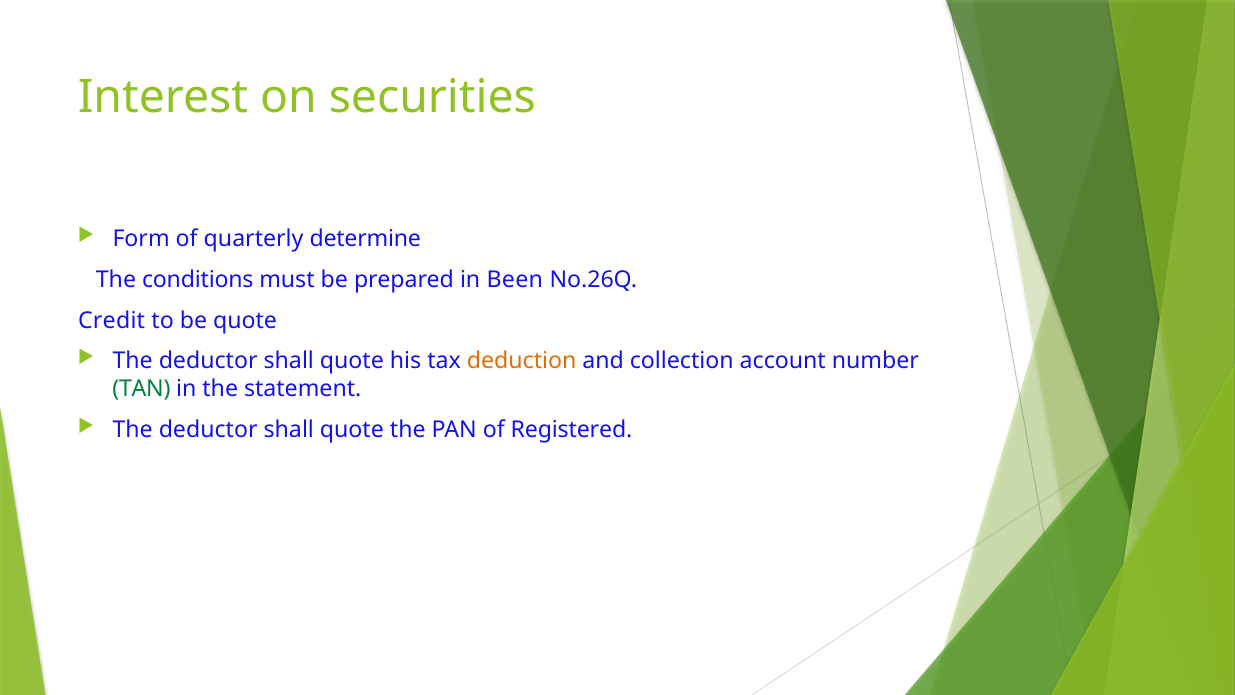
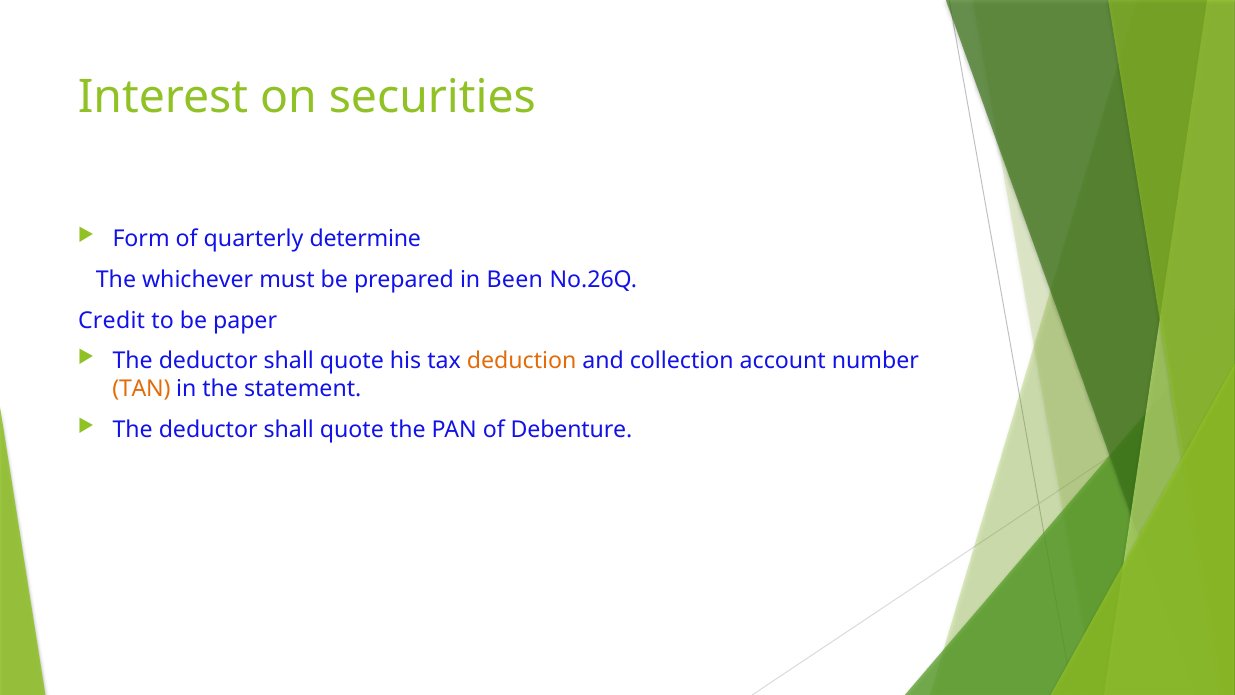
conditions: conditions -> whichever
be quote: quote -> paper
TAN colour: green -> orange
Registered: Registered -> Debenture
